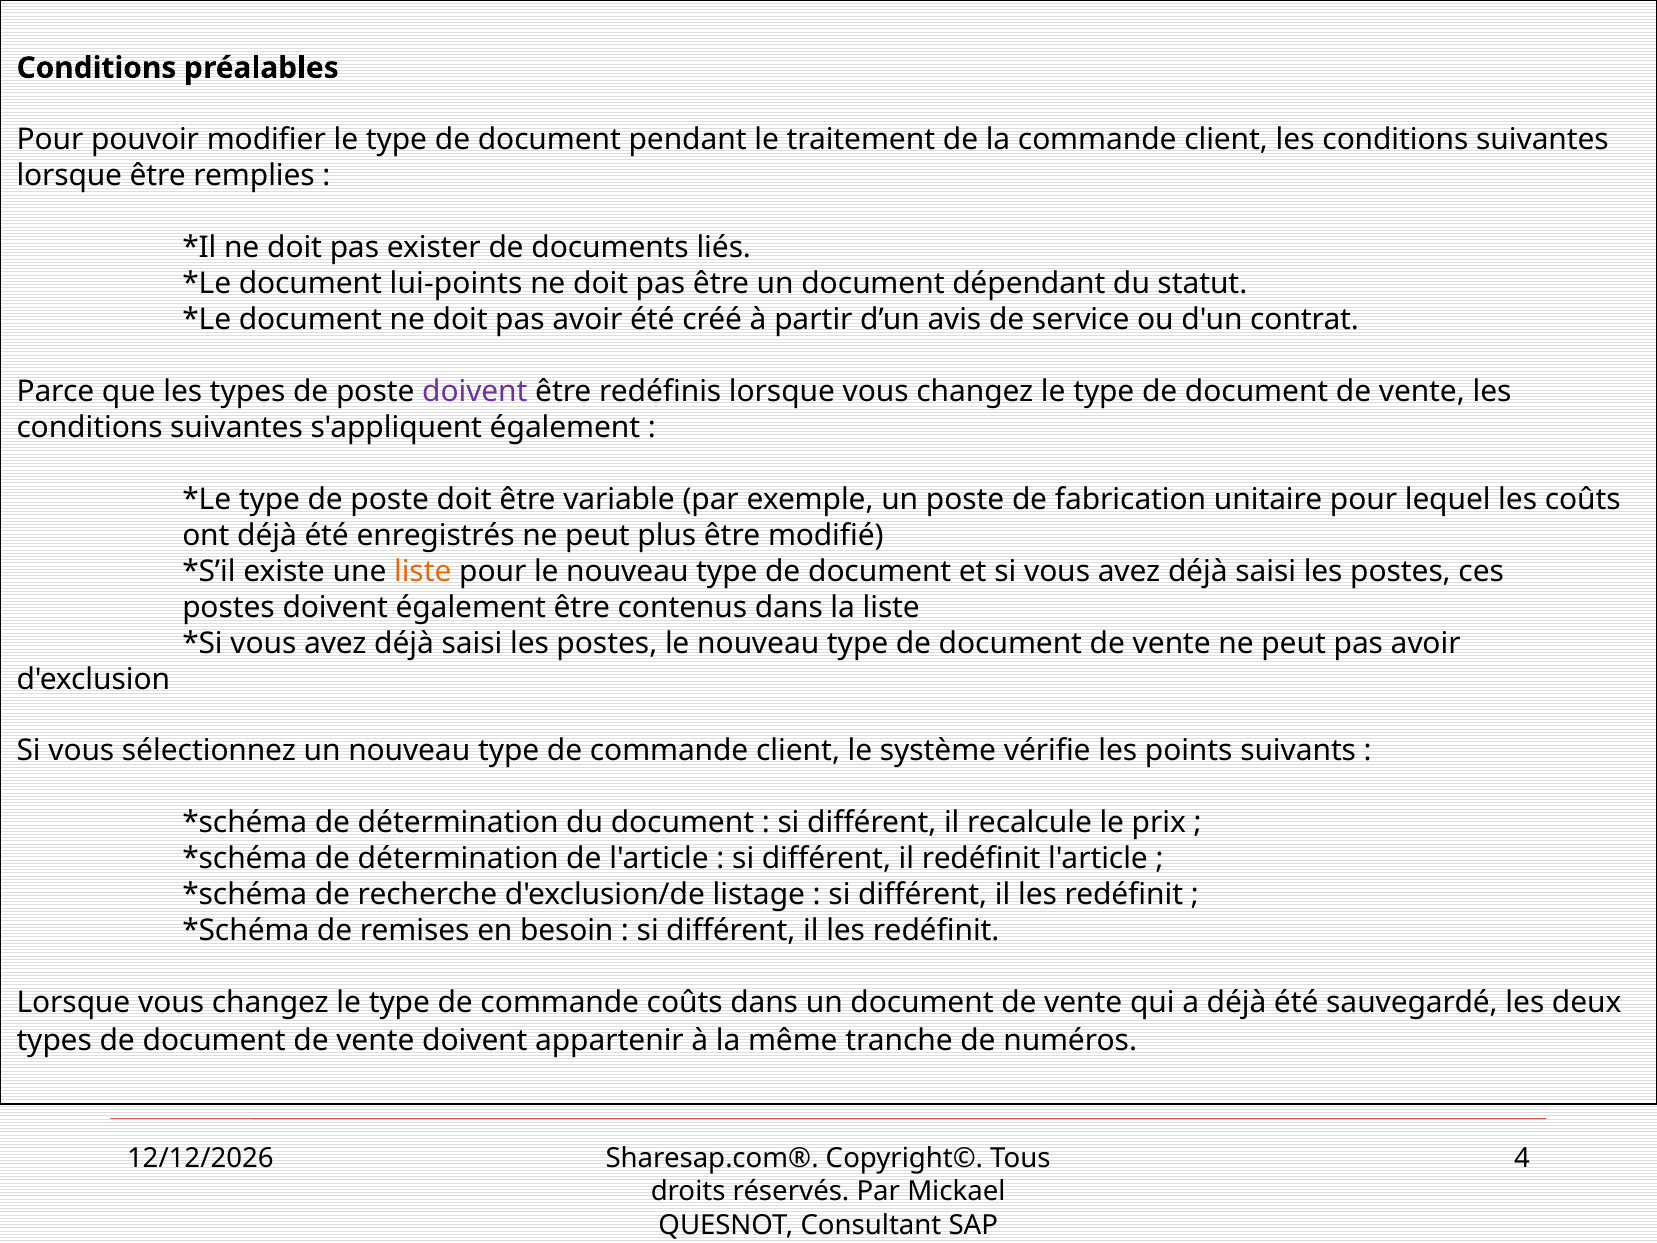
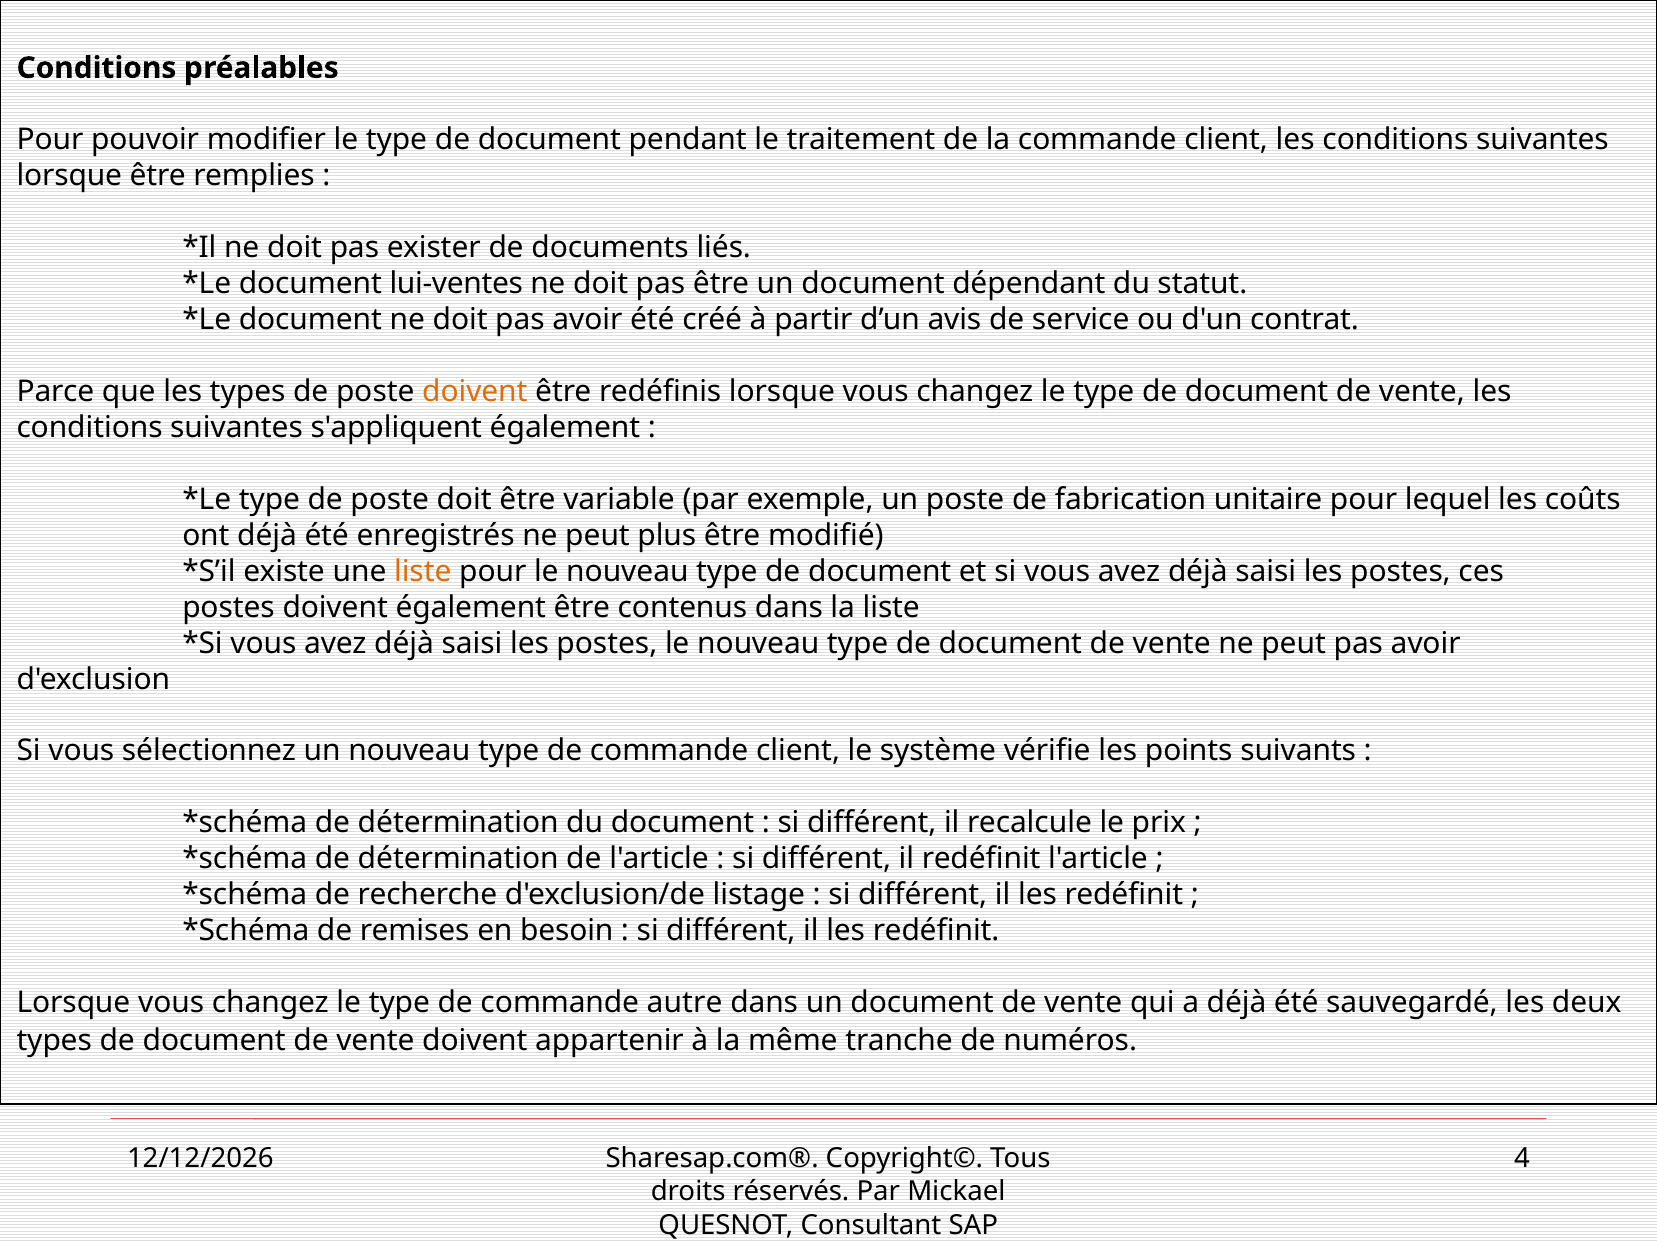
lui-points: lui-points -> lui-ventes
doivent at (475, 391) colour: purple -> orange
commande coûts: coûts -> autre
